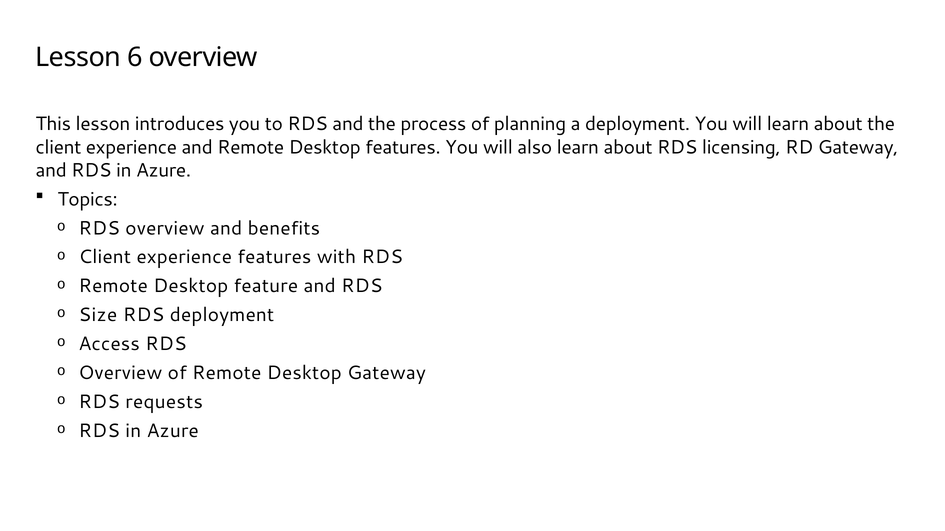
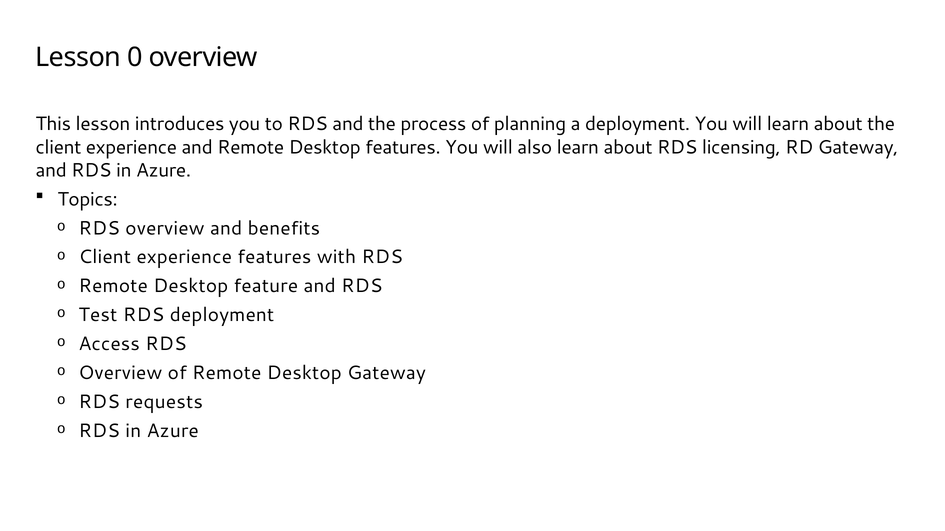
6: 6 -> 0
Size: Size -> Test
